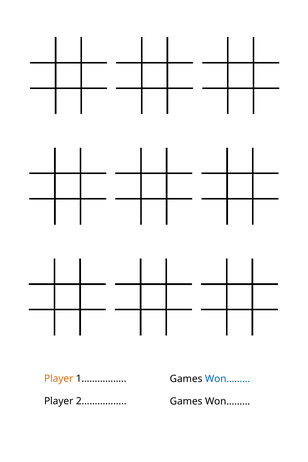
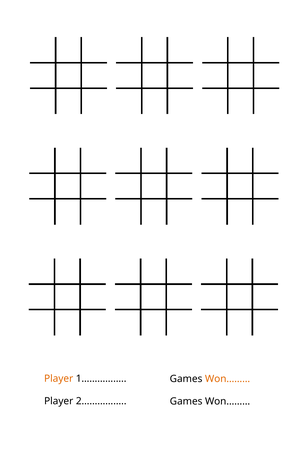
Won……… at (228, 379) colour: blue -> orange
